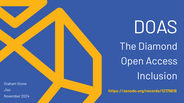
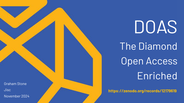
Inclusion: Inclusion -> Enriched
